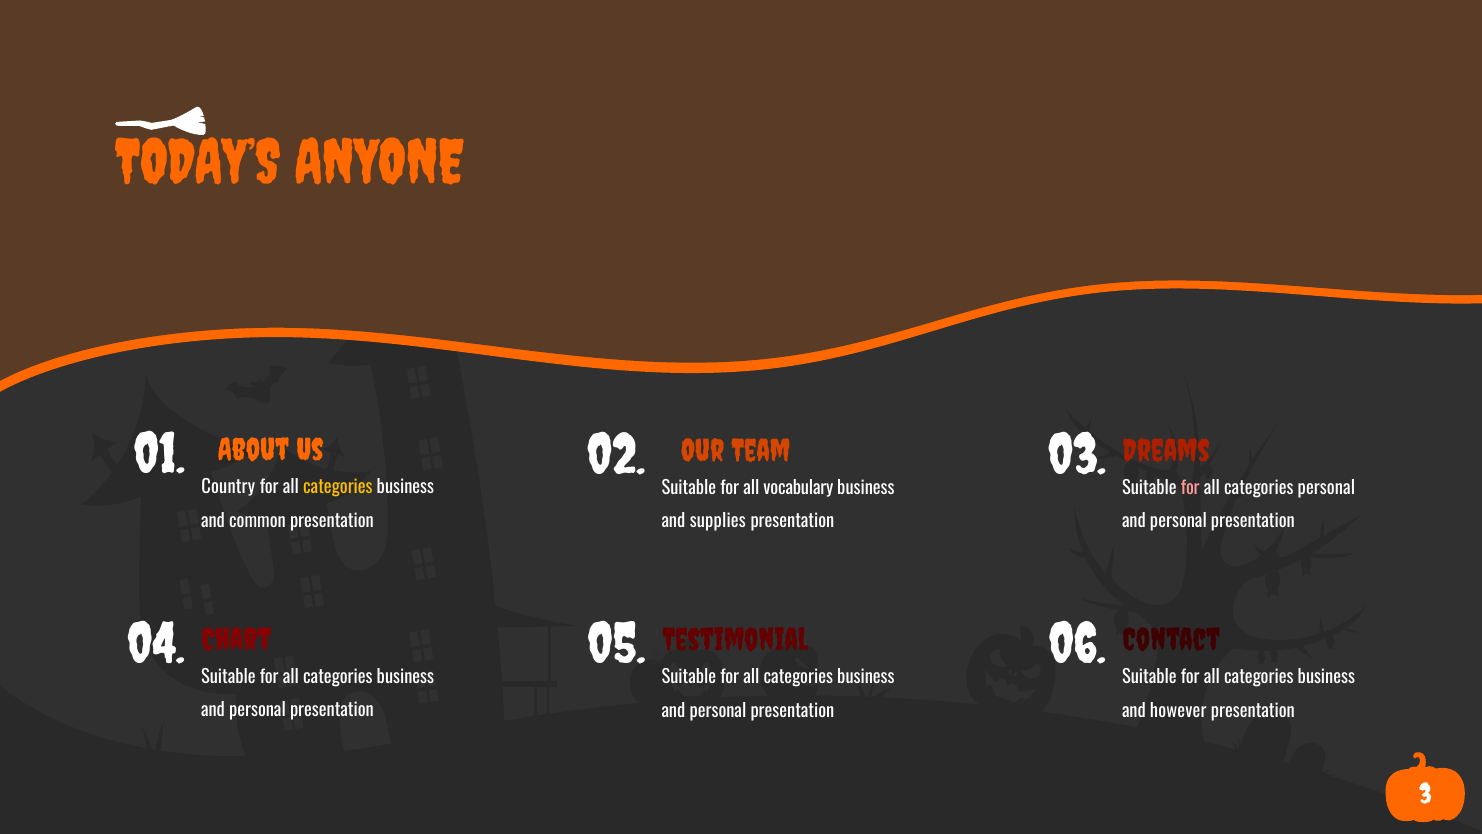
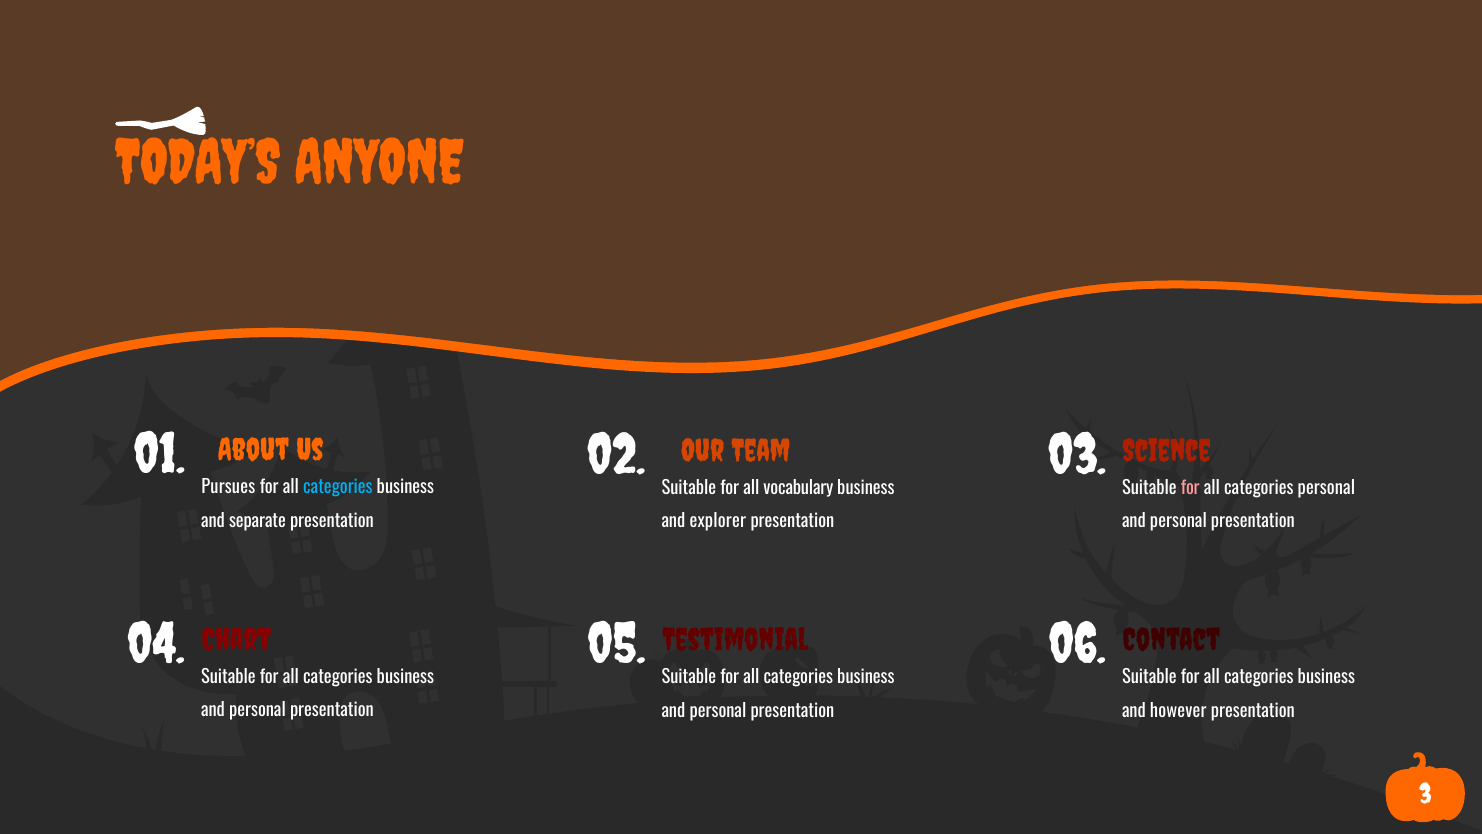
Dreams: Dreams -> Science
Country: Country -> Pursues
categories at (338, 487) colour: yellow -> light blue
common: common -> separate
supplies: supplies -> explorer
